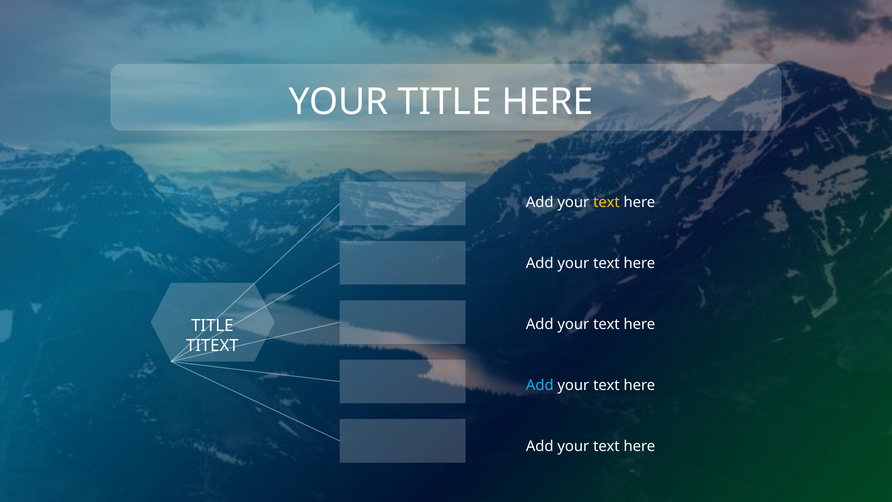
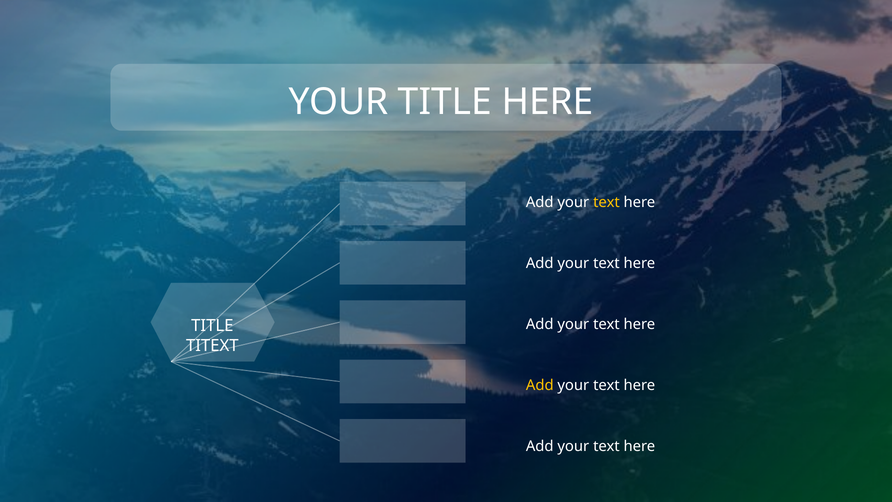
Add at (540, 385) colour: light blue -> yellow
